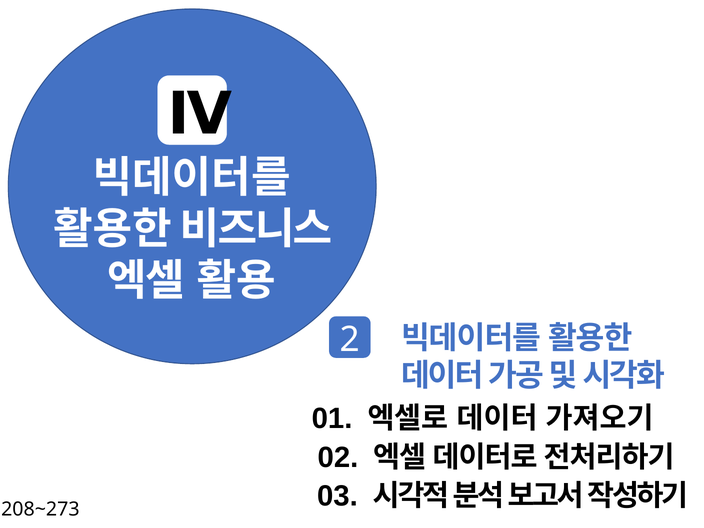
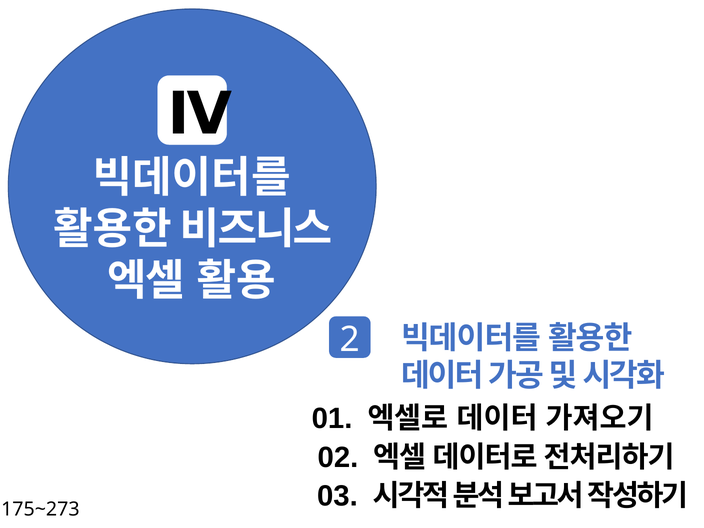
208~273: 208~273 -> 175~273
